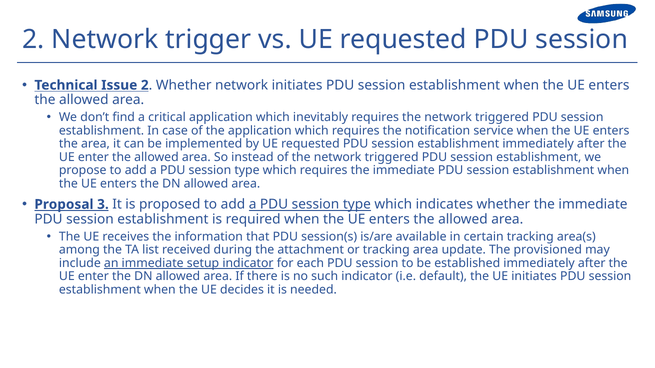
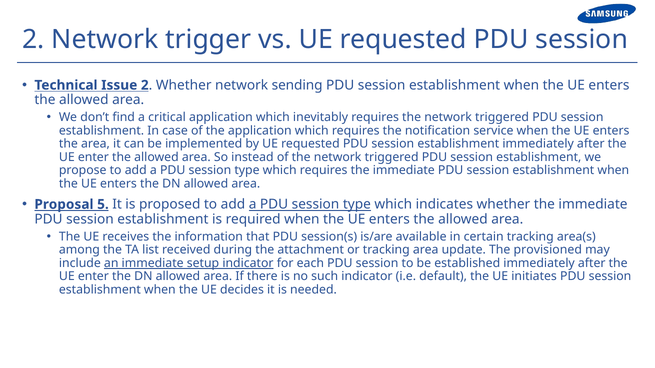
network initiates: initiates -> sending
3: 3 -> 5
